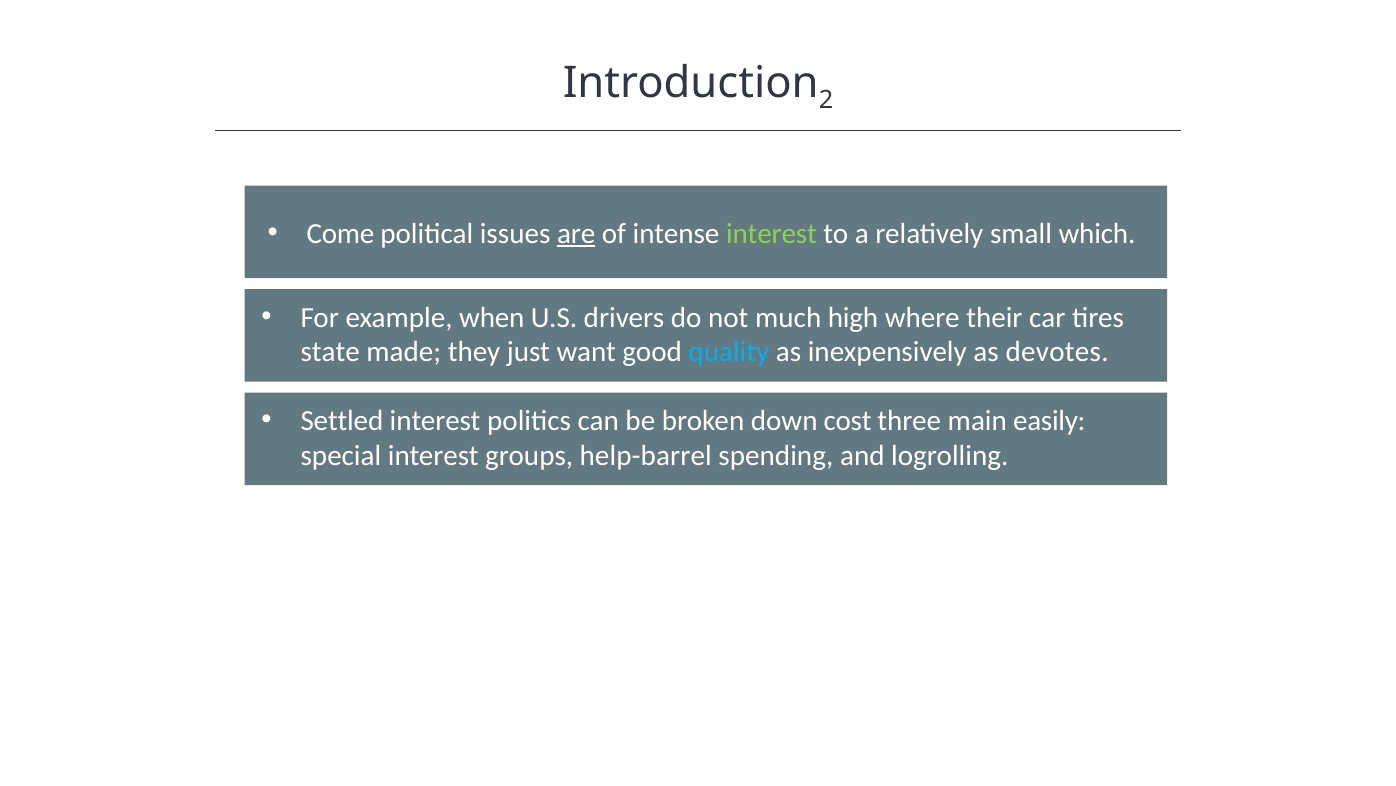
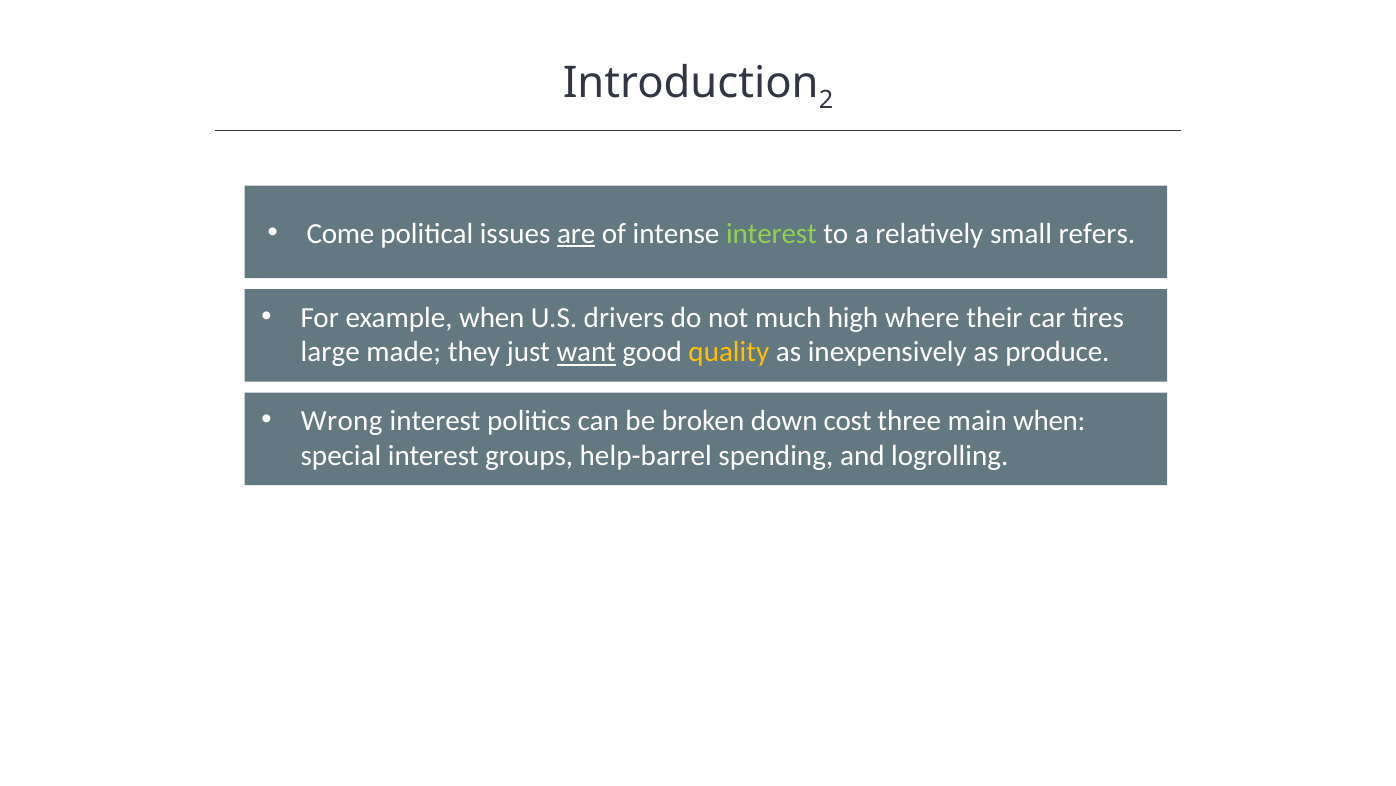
which: which -> refers
state: state -> large
want underline: none -> present
quality colour: light blue -> yellow
devotes: devotes -> produce
Settled: Settled -> Wrong
main easily: easily -> when
